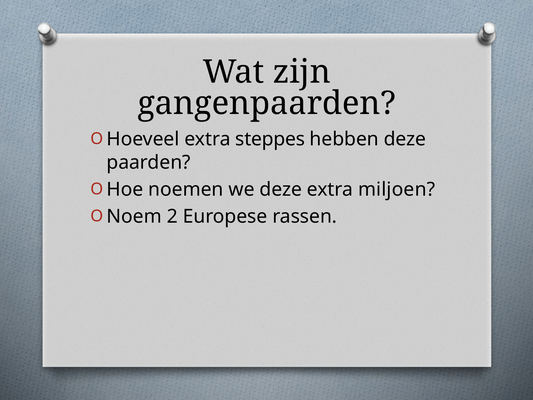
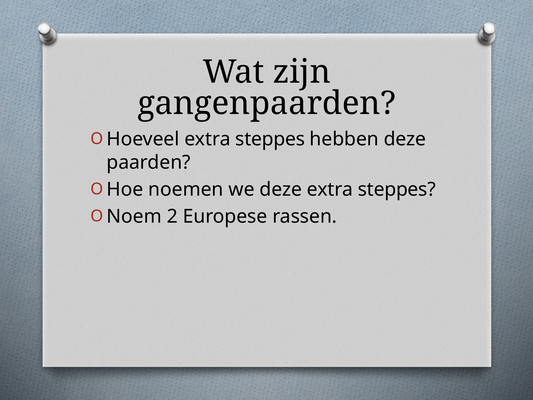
deze extra miljoen: miljoen -> steppes
